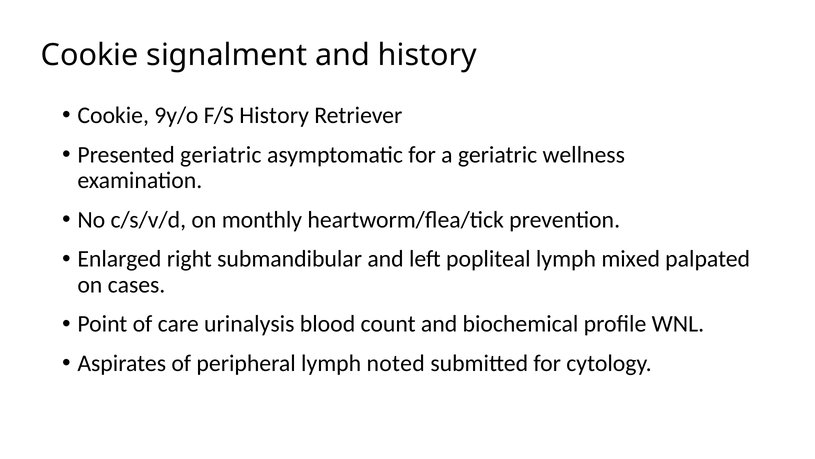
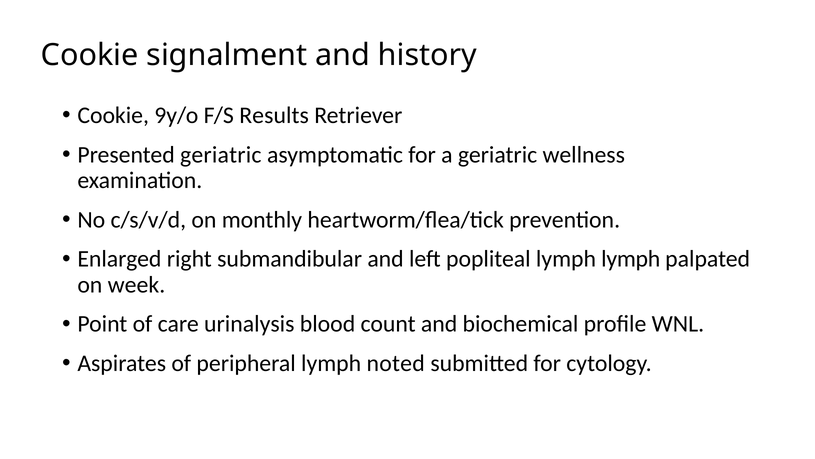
F/S History: History -> Results
lymph mixed: mixed -> lymph
cases: cases -> week
